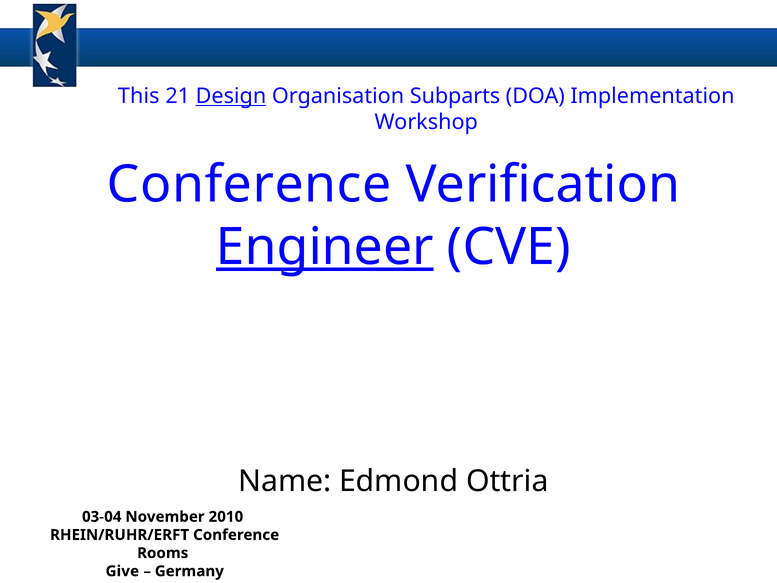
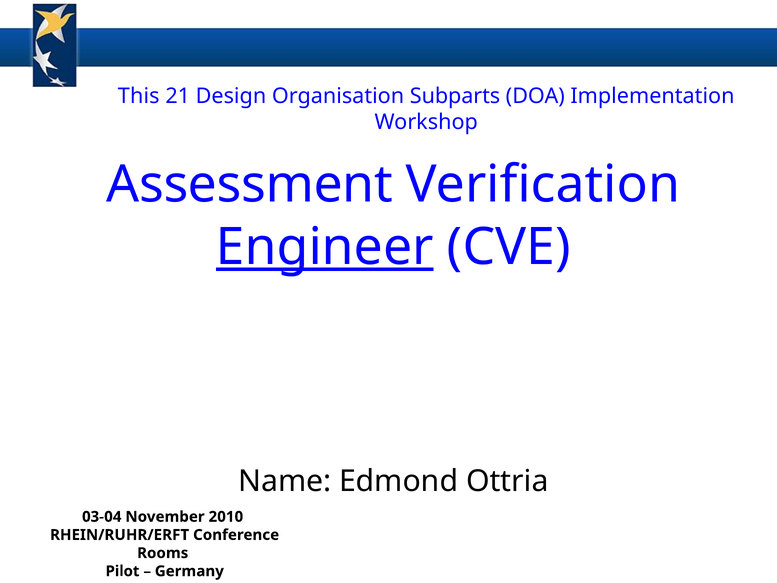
Design underline: present -> none
Conference at (249, 185): Conference -> Assessment
Give: Give -> Pilot
